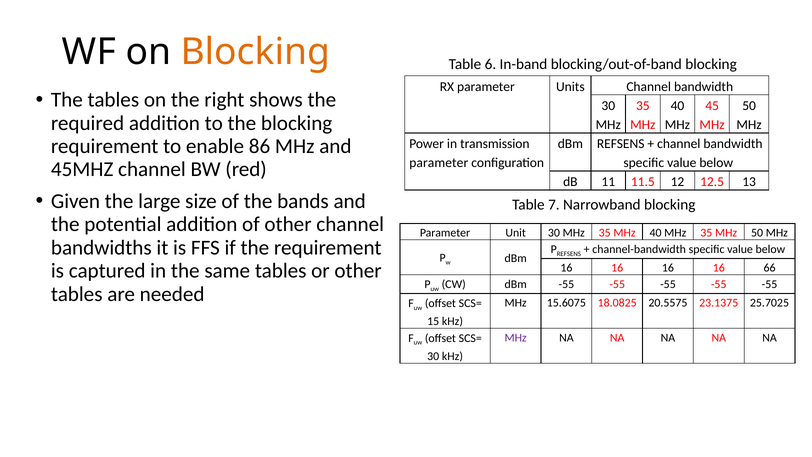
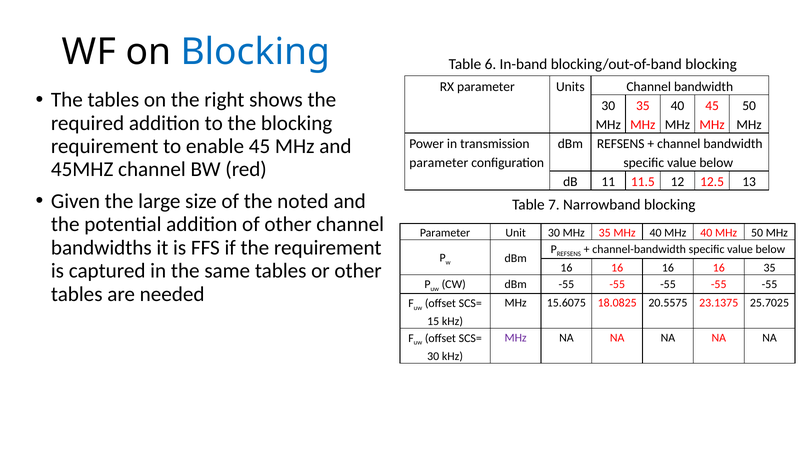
Blocking at (255, 52) colour: orange -> blue
enable 86: 86 -> 45
bands: bands -> noted
40 MHz 35: 35 -> 40
16 66: 66 -> 35
